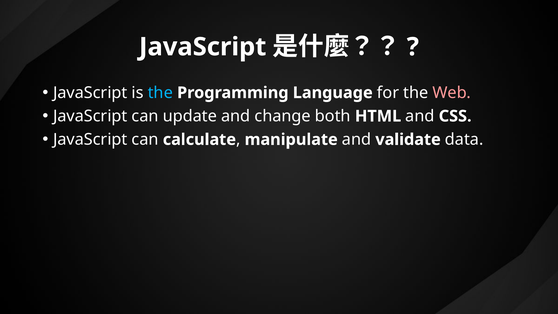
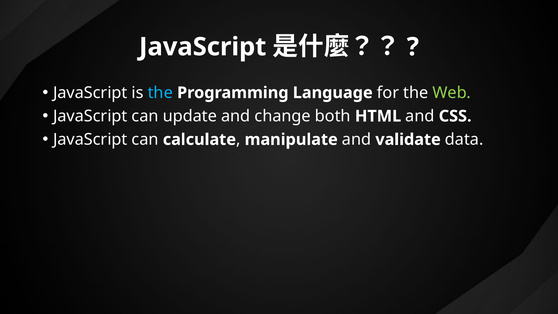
Web colour: pink -> light green
